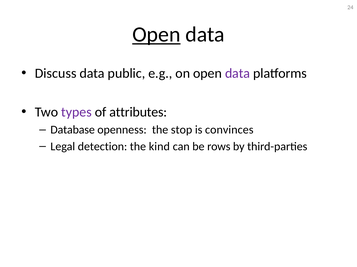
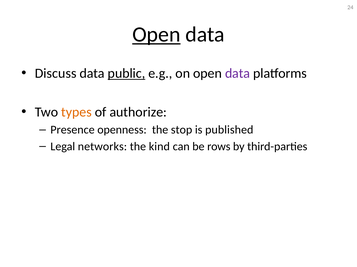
public underline: none -> present
types colour: purple -> orange
attributes: attributes -> authorize
Database: Database -> Presence
convinces: convinces -> published
detection: detection -> networks
